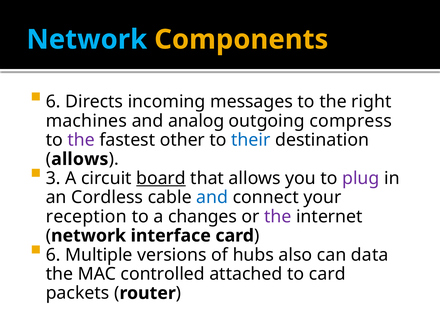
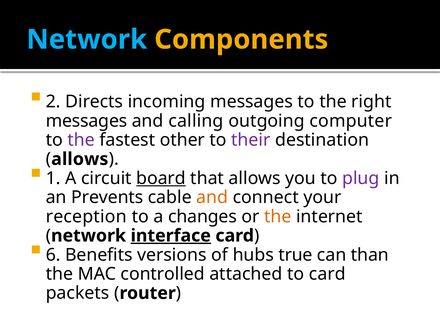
6 at (53, 102): 6 -> 2
machines at (86, 121): machines -> messages
analog: analog -> calling
compress: compress -> computer
their colour: blue -> purple
3: 3 -> 1
Cordless: Cordless -> Prevents
and at (212, 197) colour: blue -> orange
the at (278, 217) colour: purple -> orange
interface underline: none -> present
Multiple: Multiple -> Benefits
also: also -> true
data: data -> than
